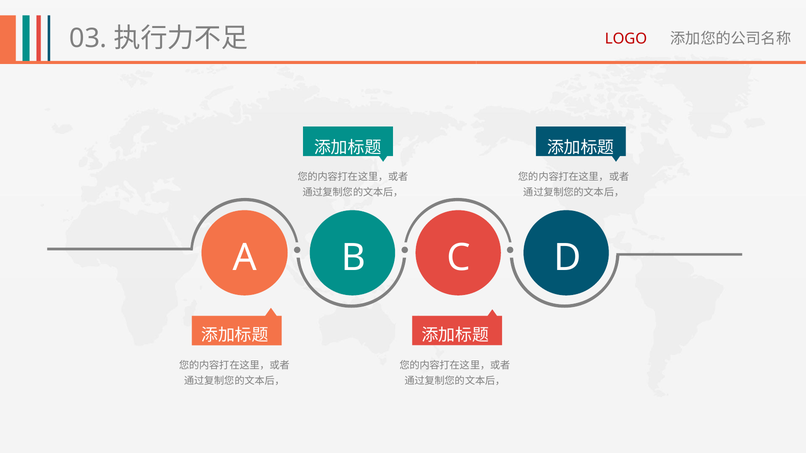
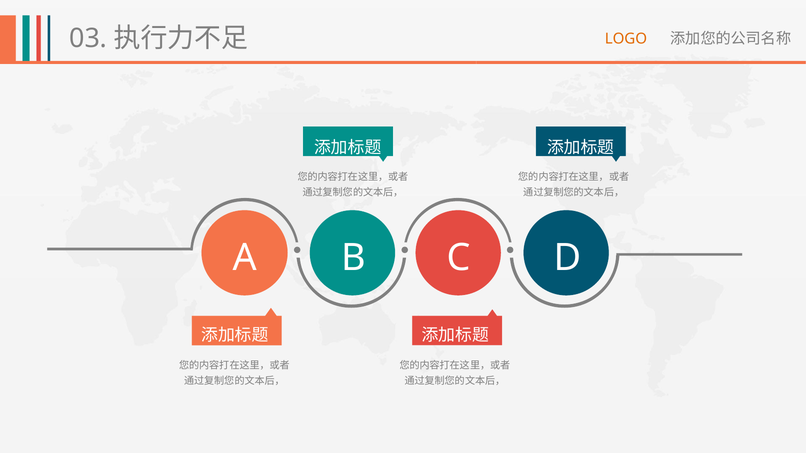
LOGO colour: red -> orange
